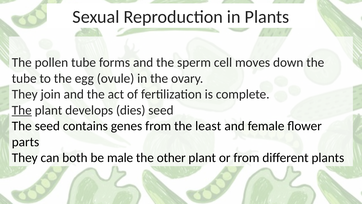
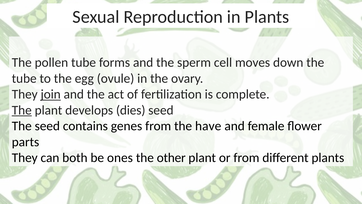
join underline: none -> present
least: least -> have
male: male -> ones
